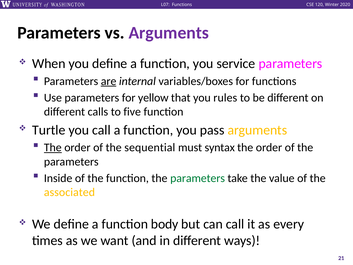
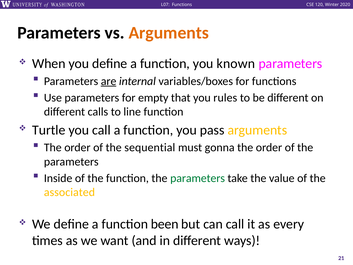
Arguments at (169, 33) colour: purple -> orange
service: service -> known
yellow: yellow -> empty
five: five -> line
The at (53, 147) underline: present -> none
syntax: syntax -> gonna
body: body -> been
